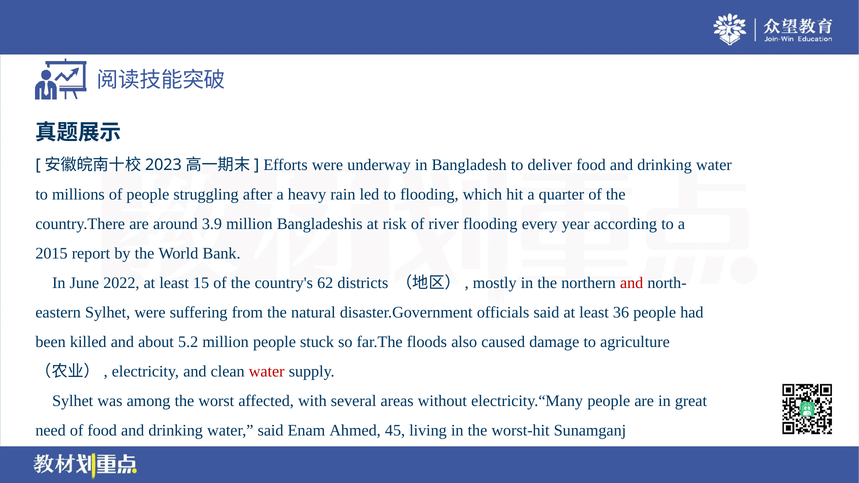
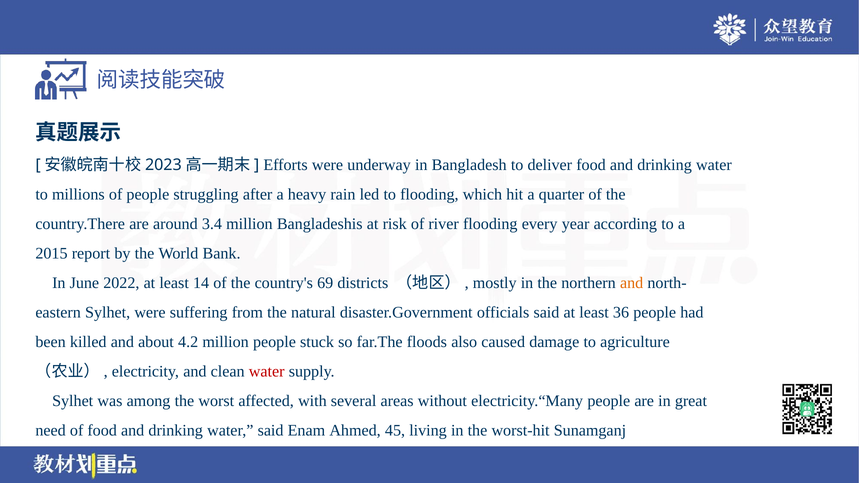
3.9: 3.9 -> 3.4
15: 15 -> 14
62: 62 -> 69
and at (632, 283) colour: red -> orange
5.2: 5.2 -> 4.2
